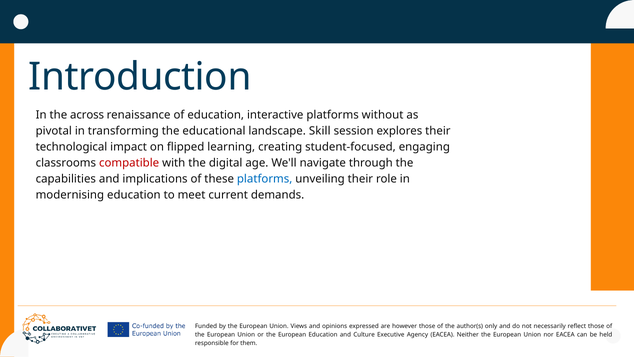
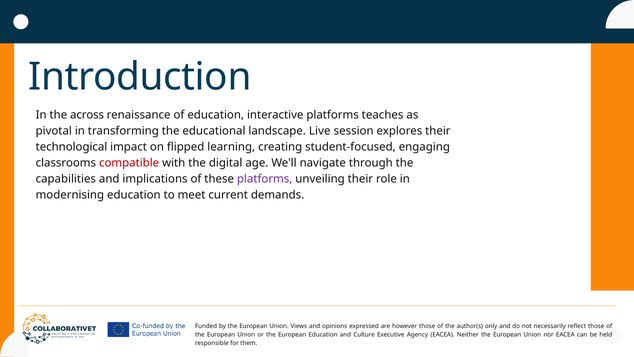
without: without -> teaches
Skill: Skill -> Live
platforms at (265, 179) colour: blue -> purple
